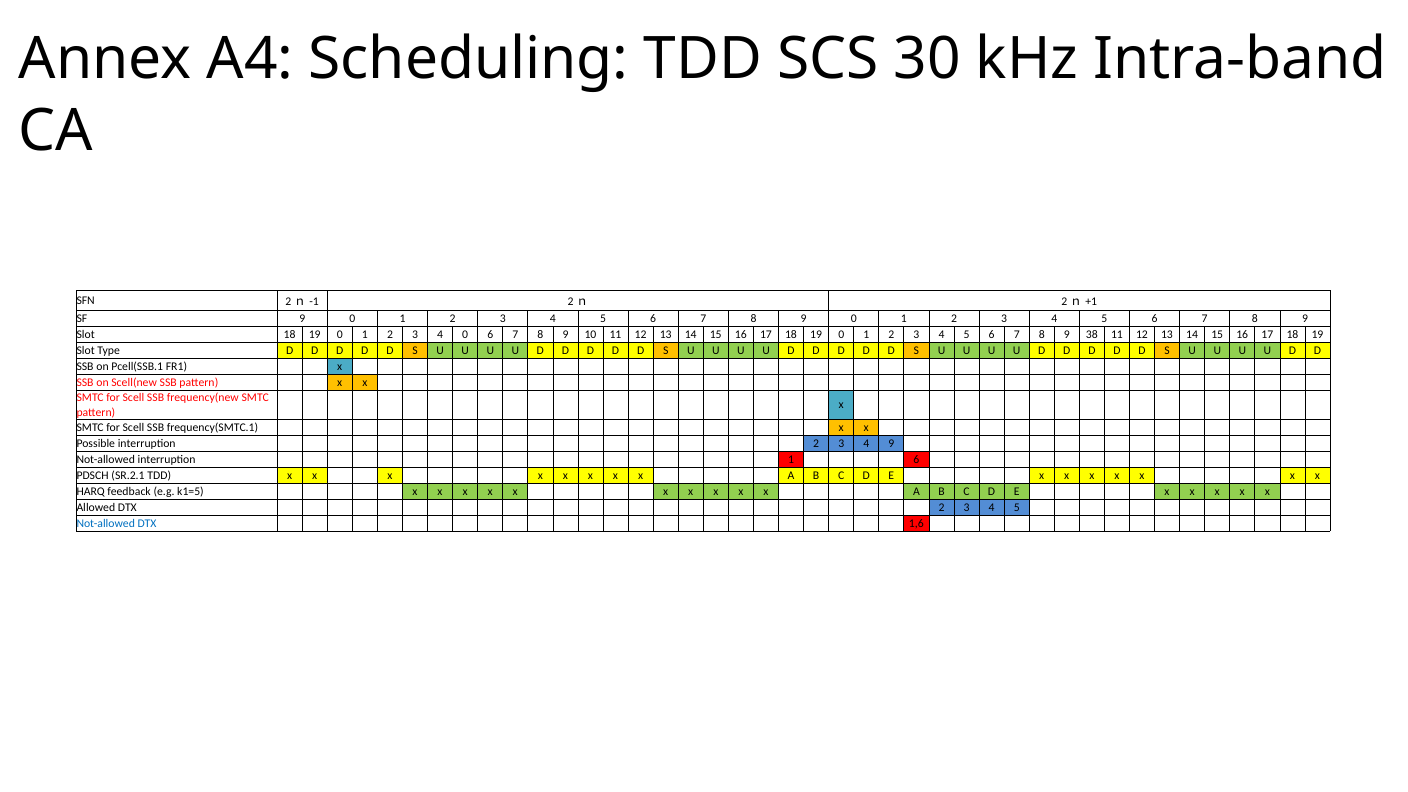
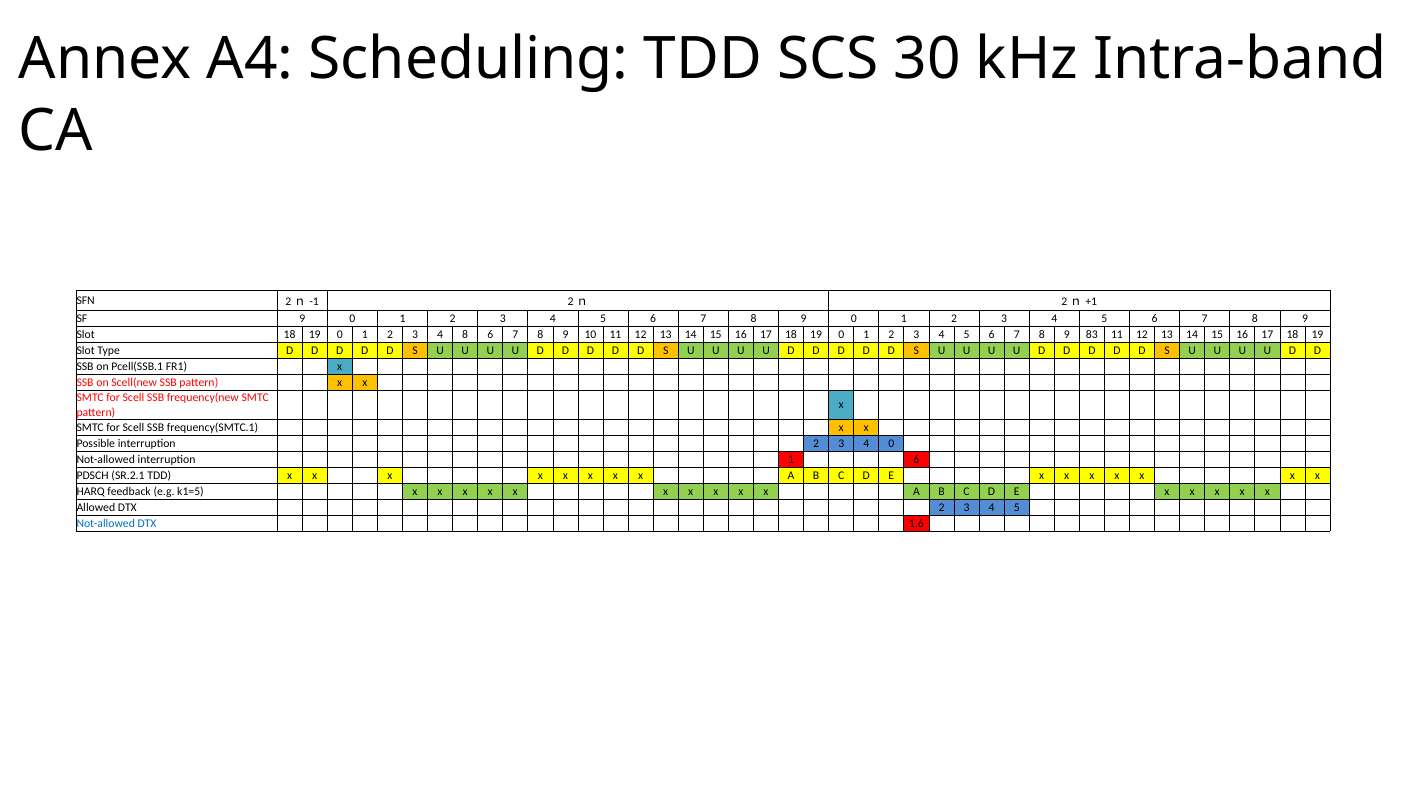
4 0: 0 -> 8
38: 38 -> 83
4 9: 9 -> 0
